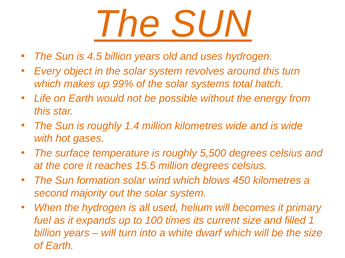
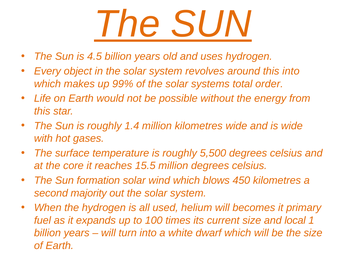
this turn: turn -> into
hatch: hatch -> order
filled: filled -> local
